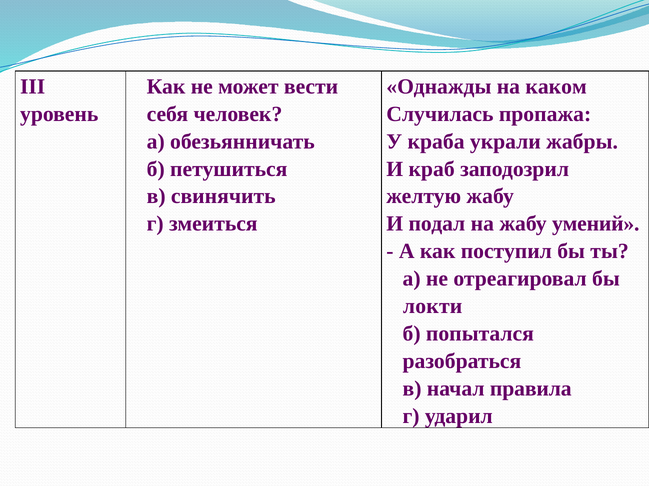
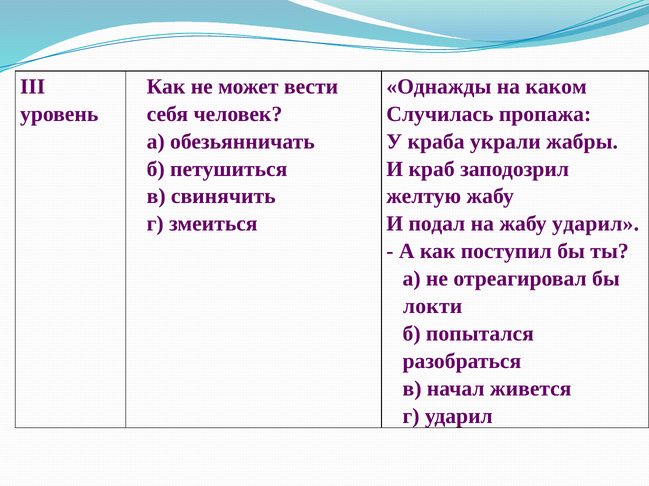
жабу умений: умений -> ударил
правила: правила -> живется
